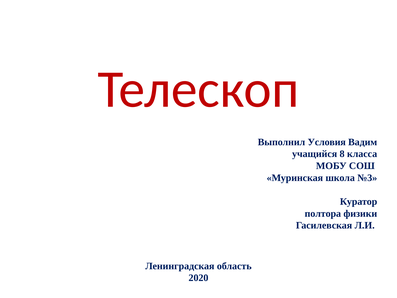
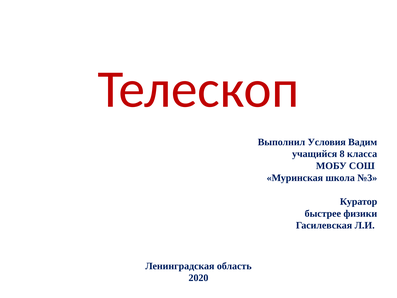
полтора: полтора -> быстрее
